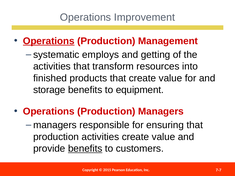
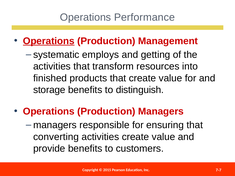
Improvement: Improvement -> Performance
equipment: equipment -> distinguish
production at (56, 137): production -> converting
benefits at (85, 149) underline: present -> none
